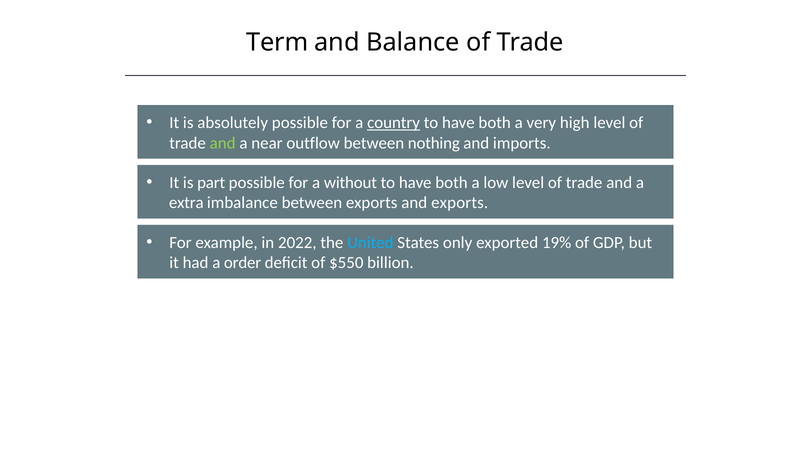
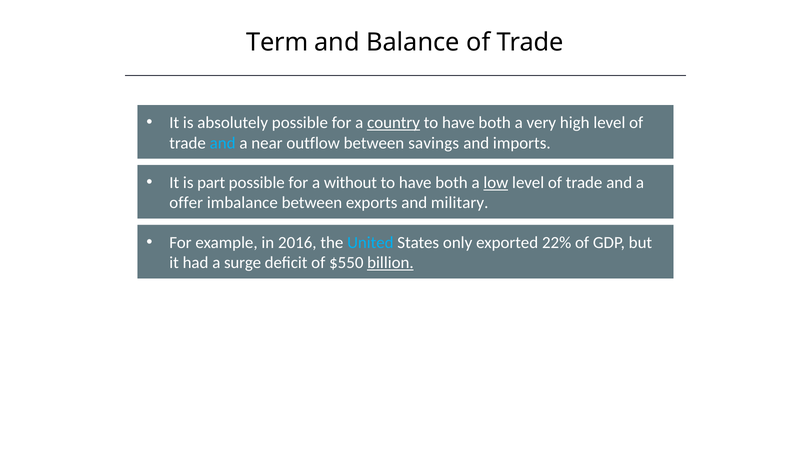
and at (223, 143) colour: light green -> light blue
nothing: nothing -> savings
low underline: none -> present
extra: extra -> offer
and exports: exports -> military
2022: 2022 -> 2016
19%: 19% -> 22%
order: order -> surge
billion underline: none -> present
